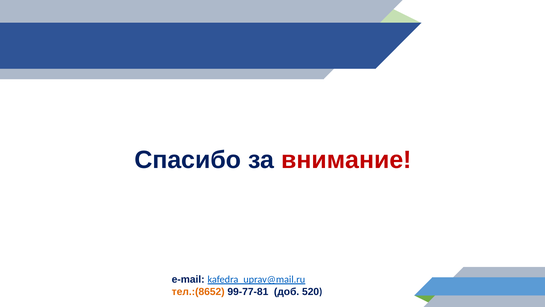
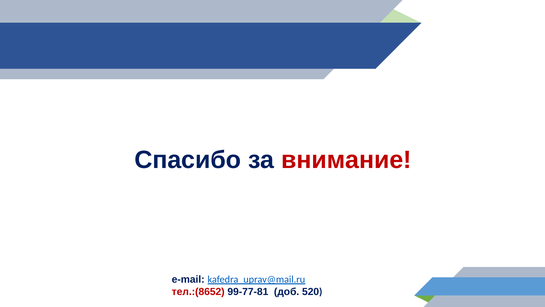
тел.:(8652 colour: orange -> red
